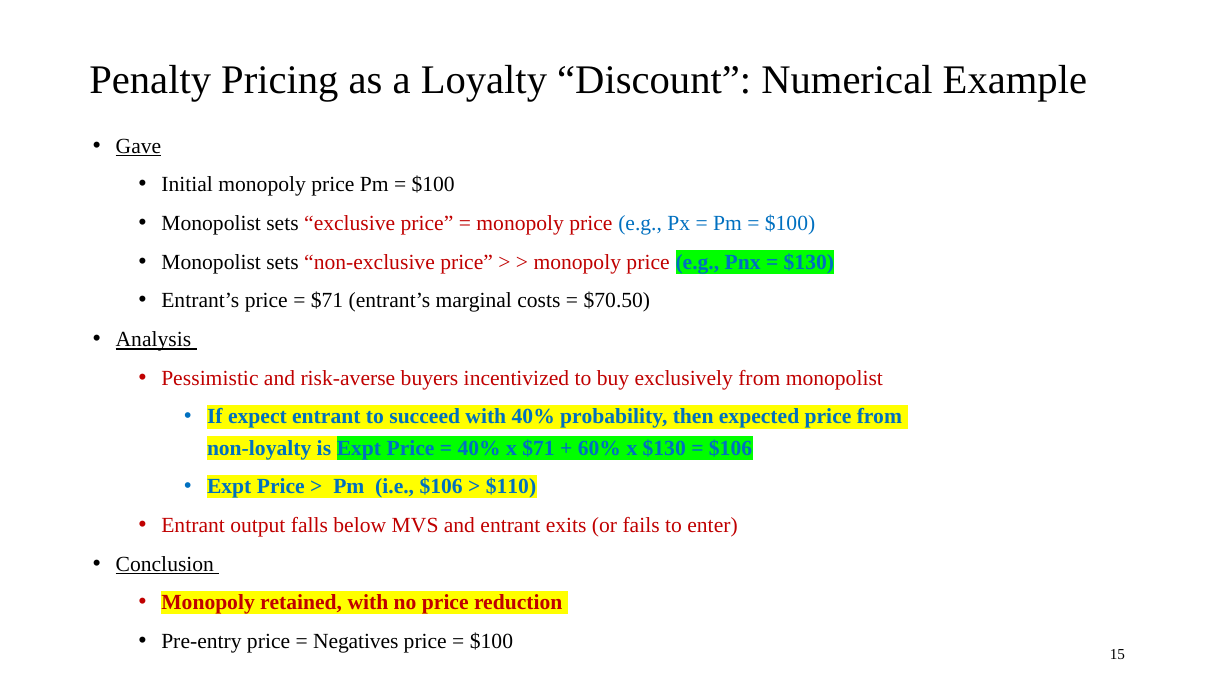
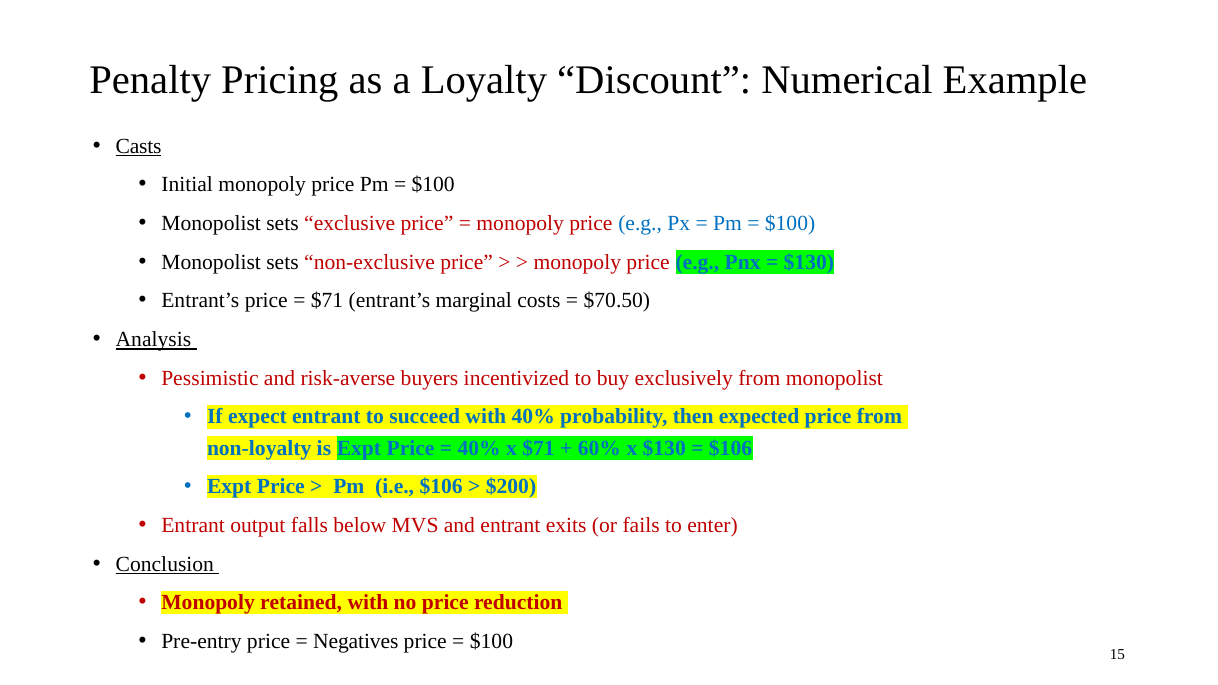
Gave: Gave -> Casts
$110: $110 -> $200
